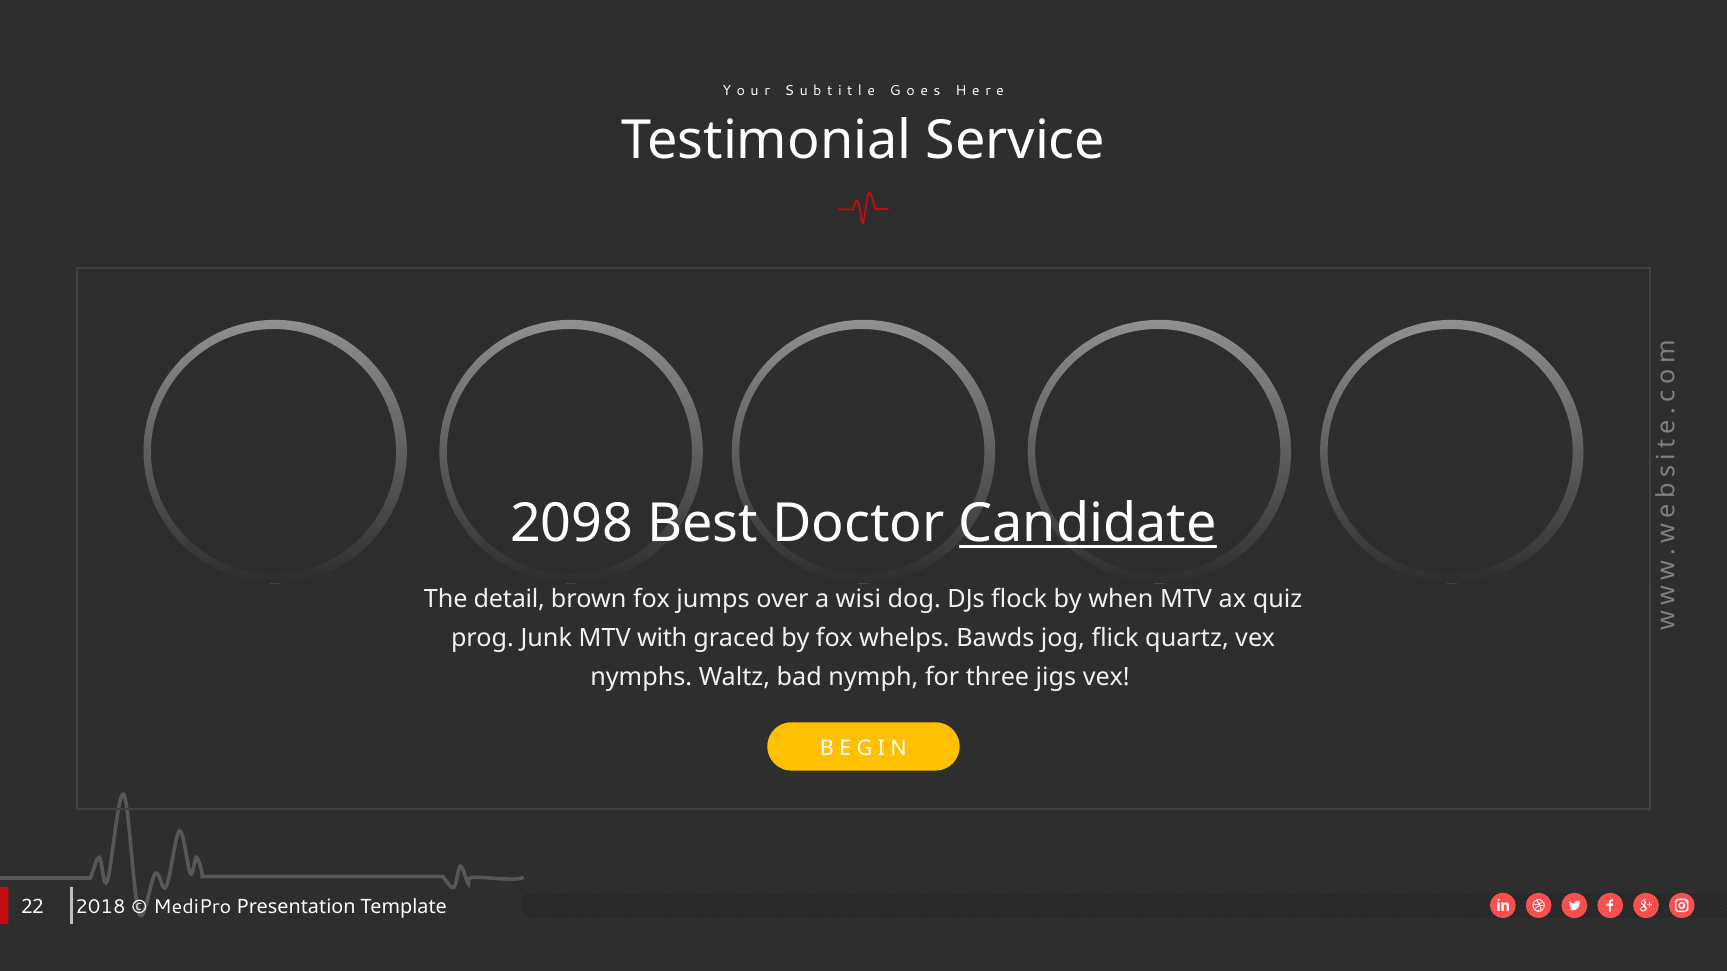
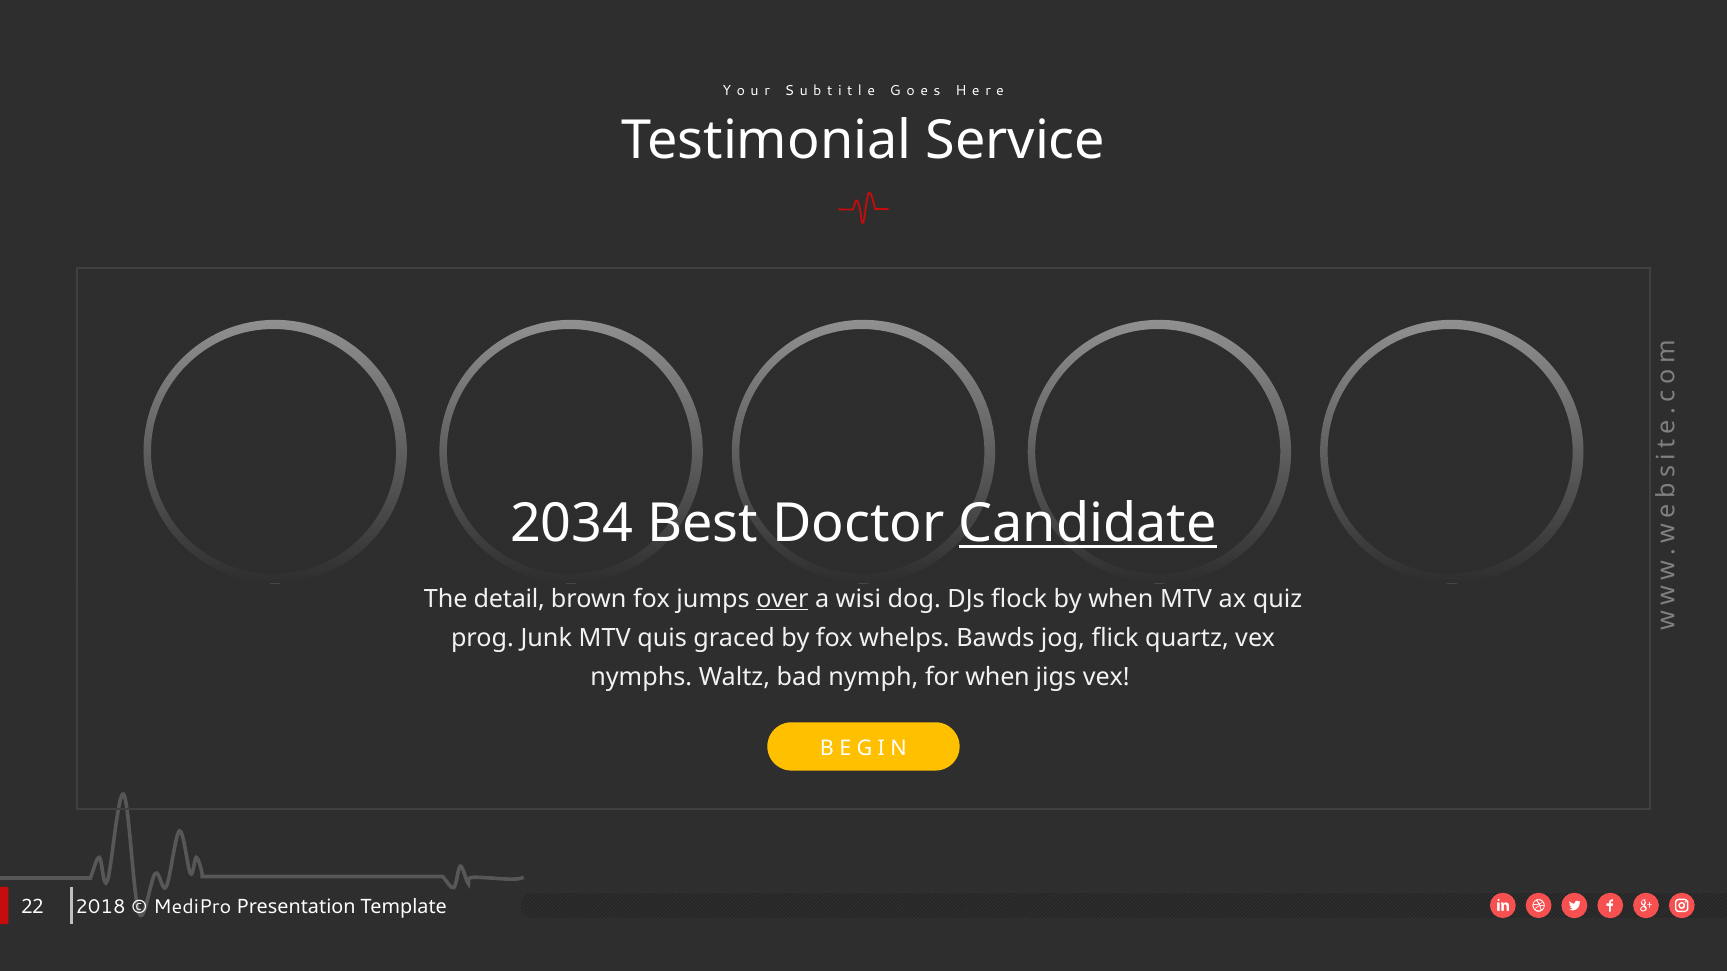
2098: 2098 -> 2034
over underline: none -> present
with: with -> quis
for three: three -> when
